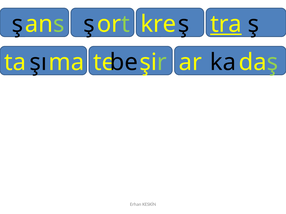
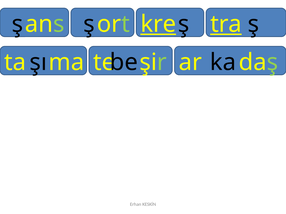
kre underline: none -> present
